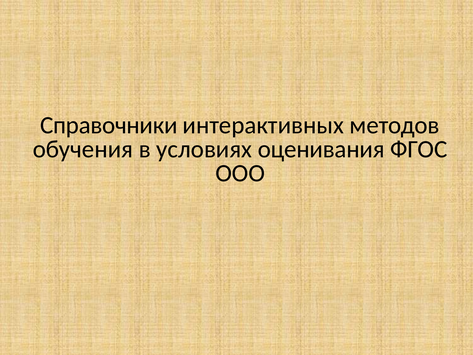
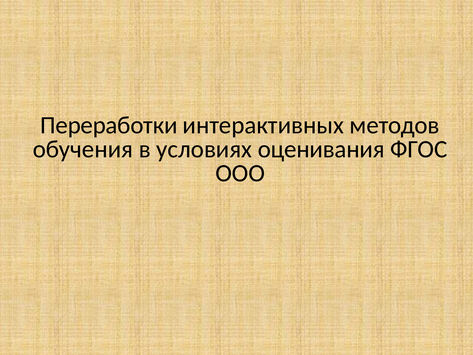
Справочники: Справочники -> Переработки
